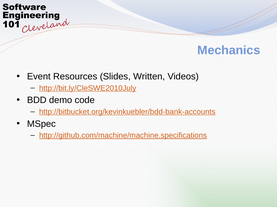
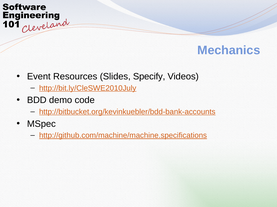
Written: Written -> Specify
